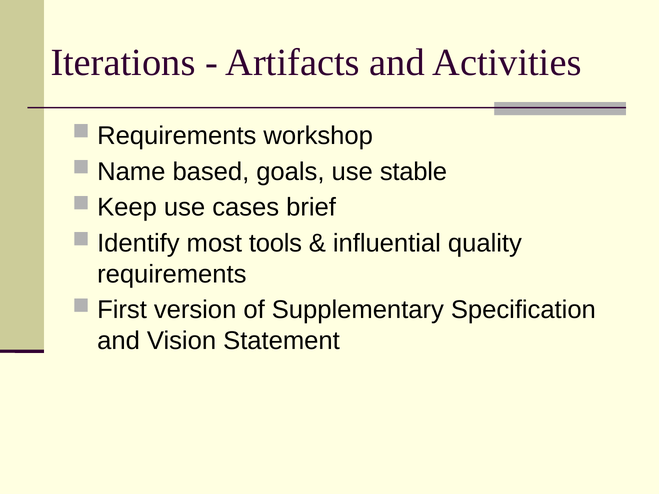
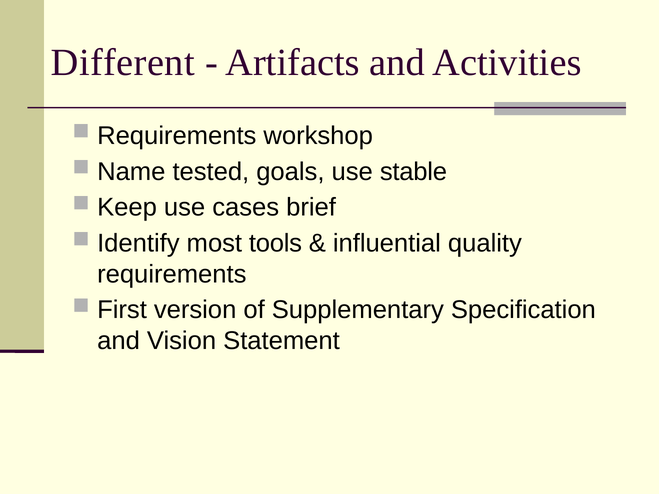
Iterations: Iterations -> Different
based: based -> tested
